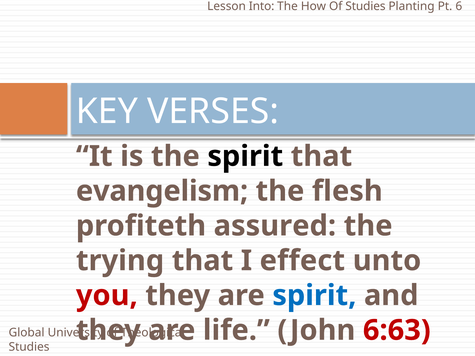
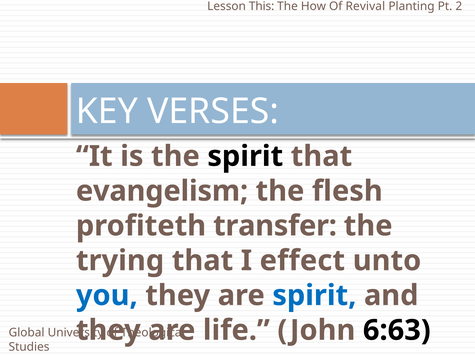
Into: Into -> This
Of Studies: Studies -> Revival
6: 6 -> 2
assured: assured -> transfer
you colour: red -> blue
6:63 colour: red -> black
